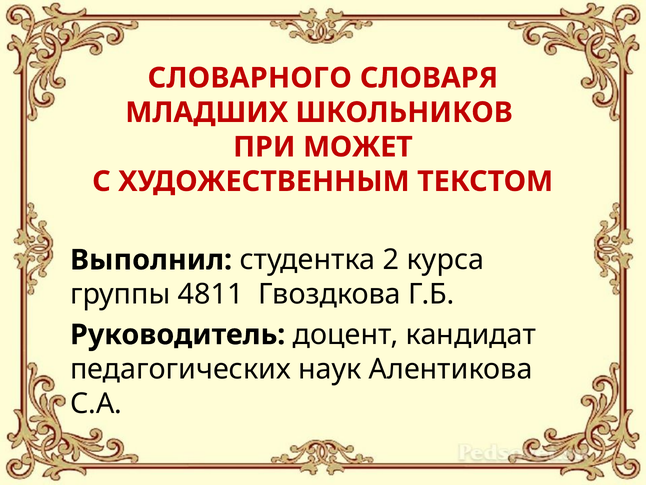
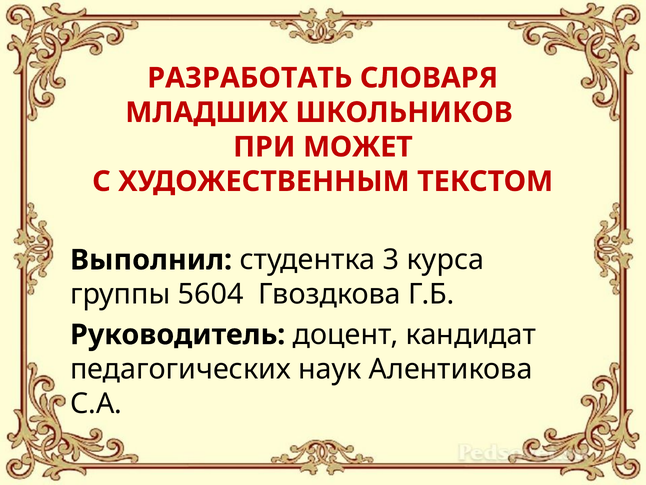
СЛОВАРНОГО: СЛОВАРНОГО -> РАЗРАБОТАТЬ
2: 2 -> 3
4811: 4811 -> 5604
